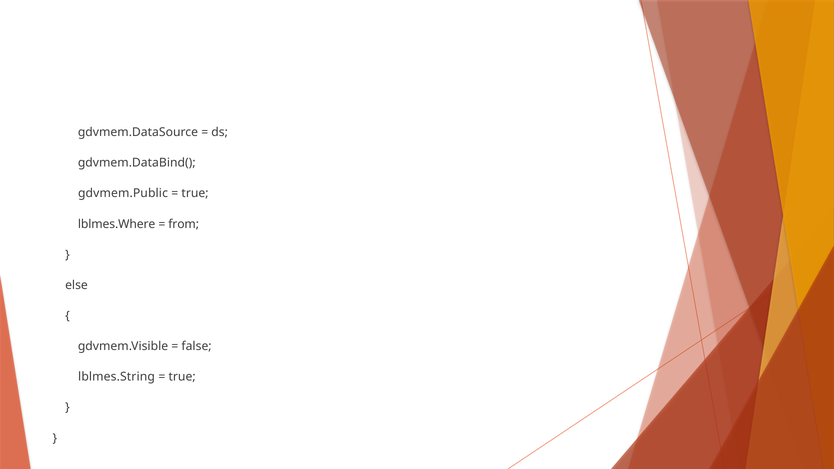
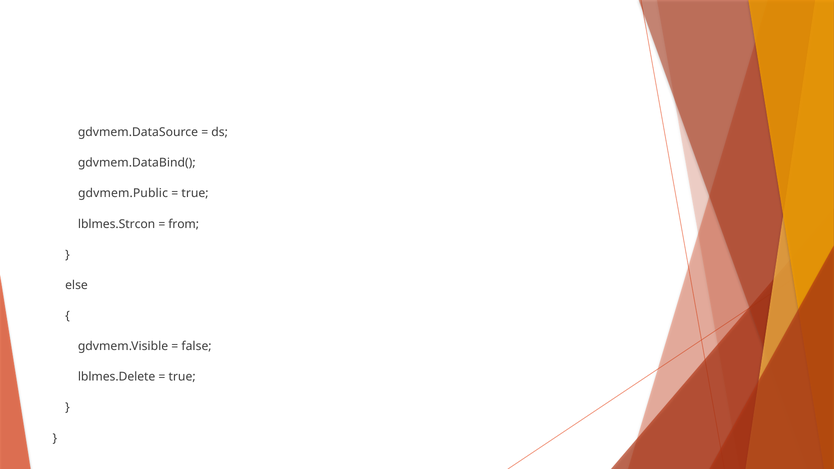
lblmes.Where: lblmes.Where -> lblmes.Strcon
lblmes.String: lblmes.String -> lblmes.Delete
